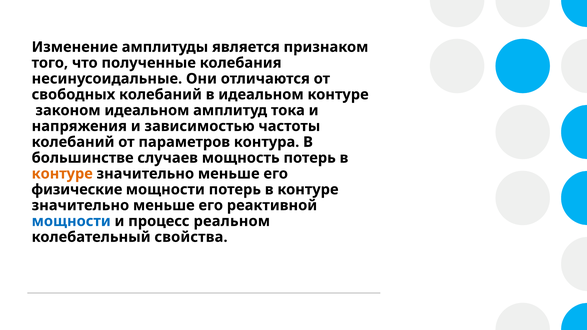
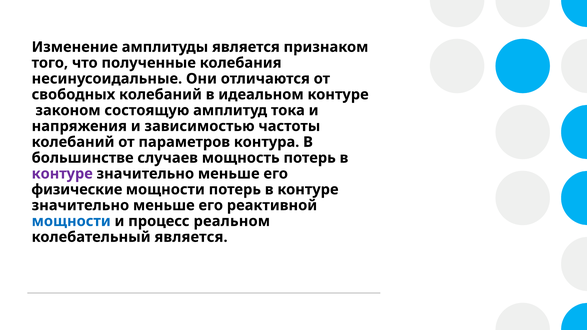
законом идеальном: идеальном -> состоящую
контуре at (62, 174) colour: orange -> purple
колебательный свойства: свойства -> является
